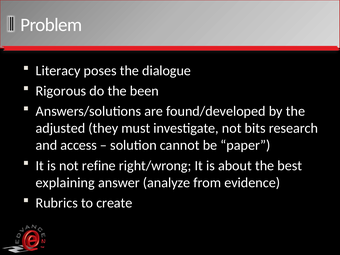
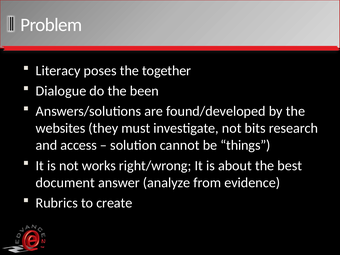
dialogue: dialogue -> together
Rigorous: Rigorous -> Dialogue
adjusted: adjusted -> websites
paper: paper -> things
refine: refine -> works
explaining: explaining -> document
